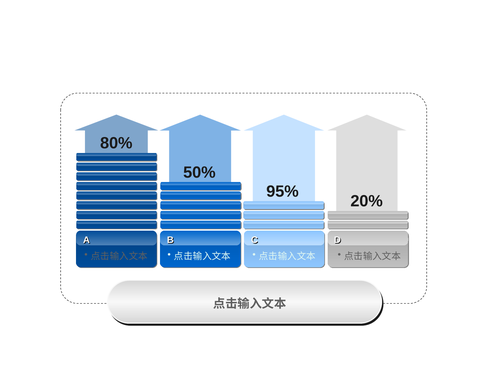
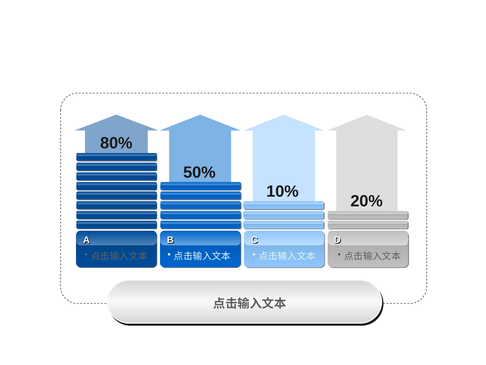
95%: 95% -> 10%
